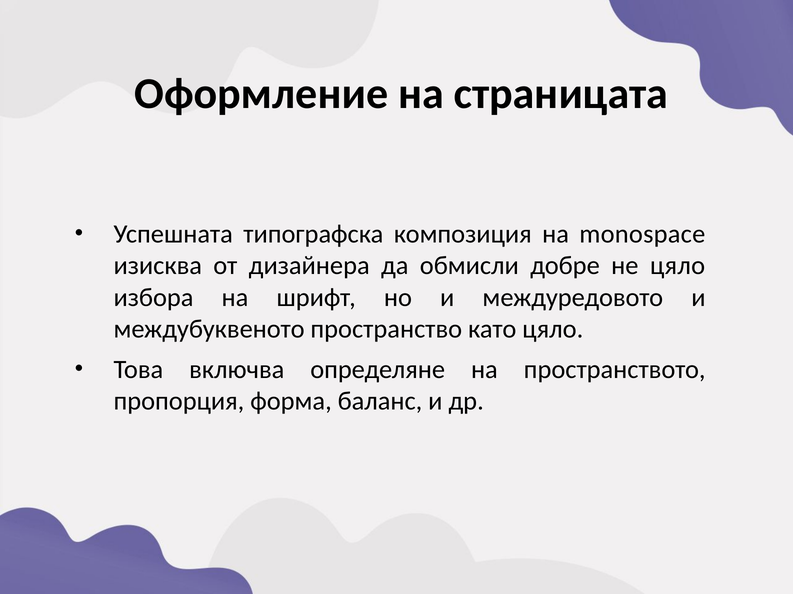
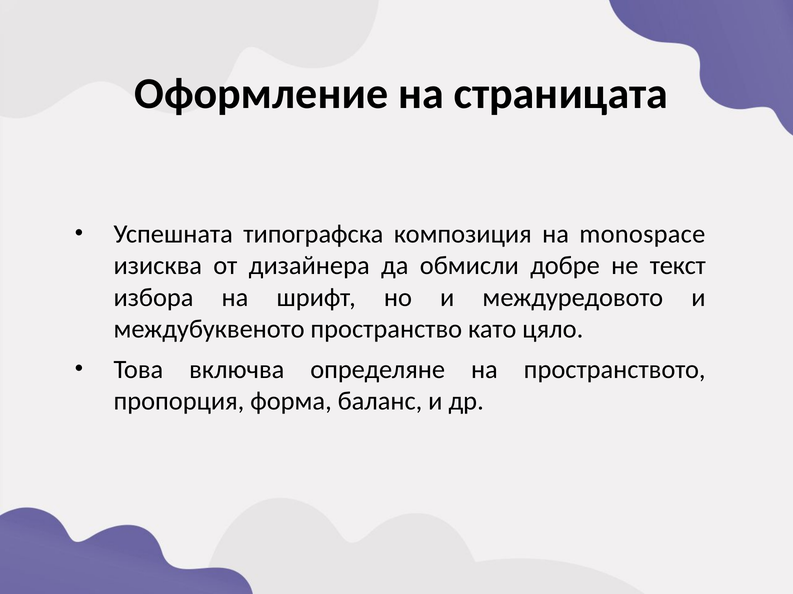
не цяло: цяло -> текст
